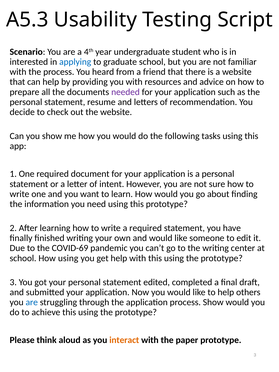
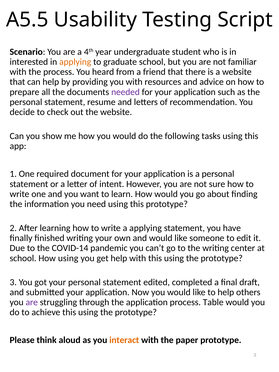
A5.3: A5.3 -> A5.5
applying at (75, 62) colour: blue -> orange
a required: required -> applying
COVID-69: COVID-69 -> COVID-14
are at (32, 302) colour: blue -> purple
process Show: Show -> Table
